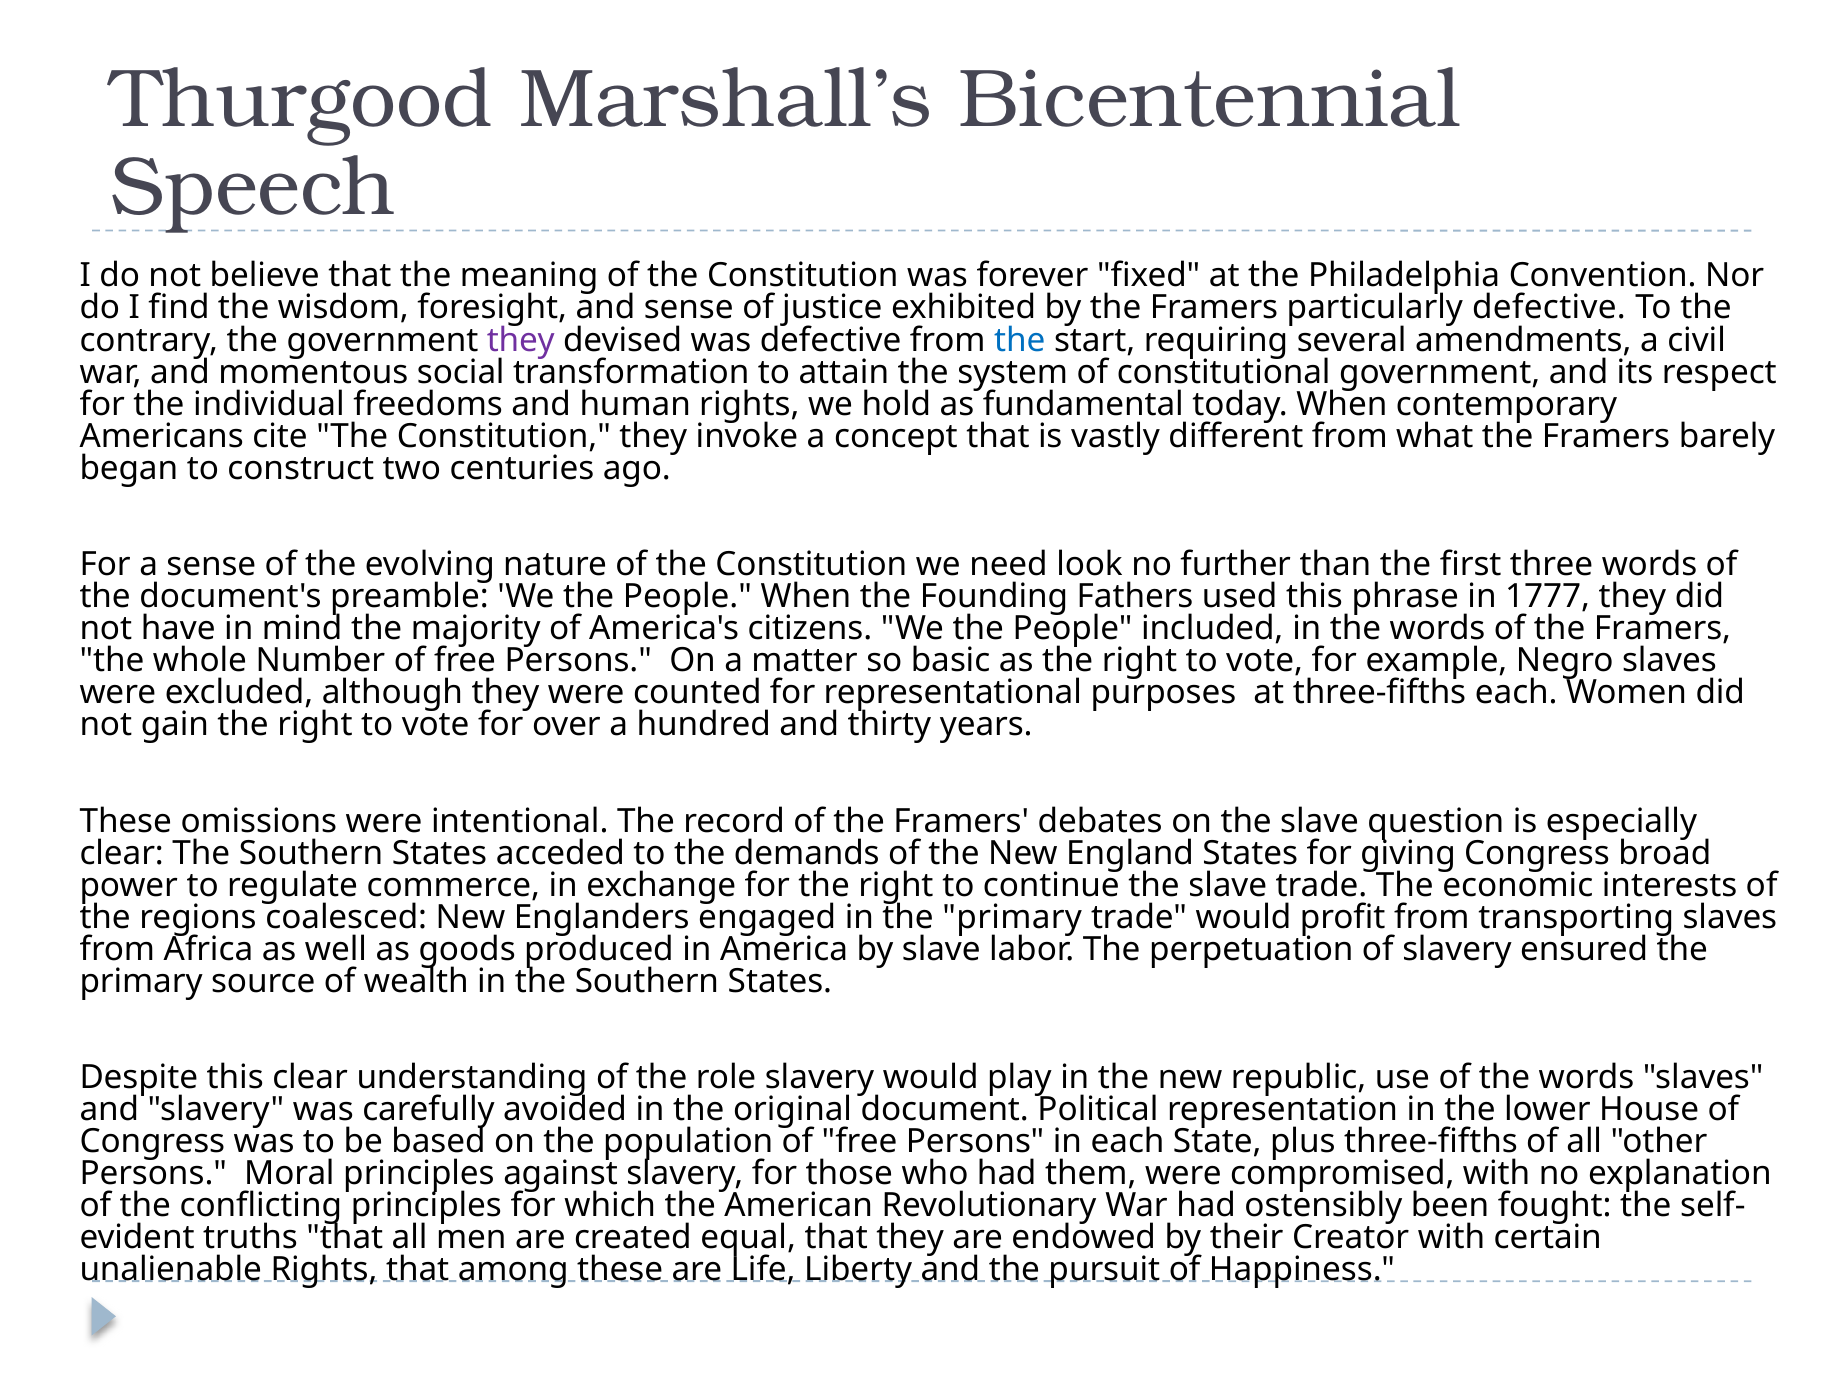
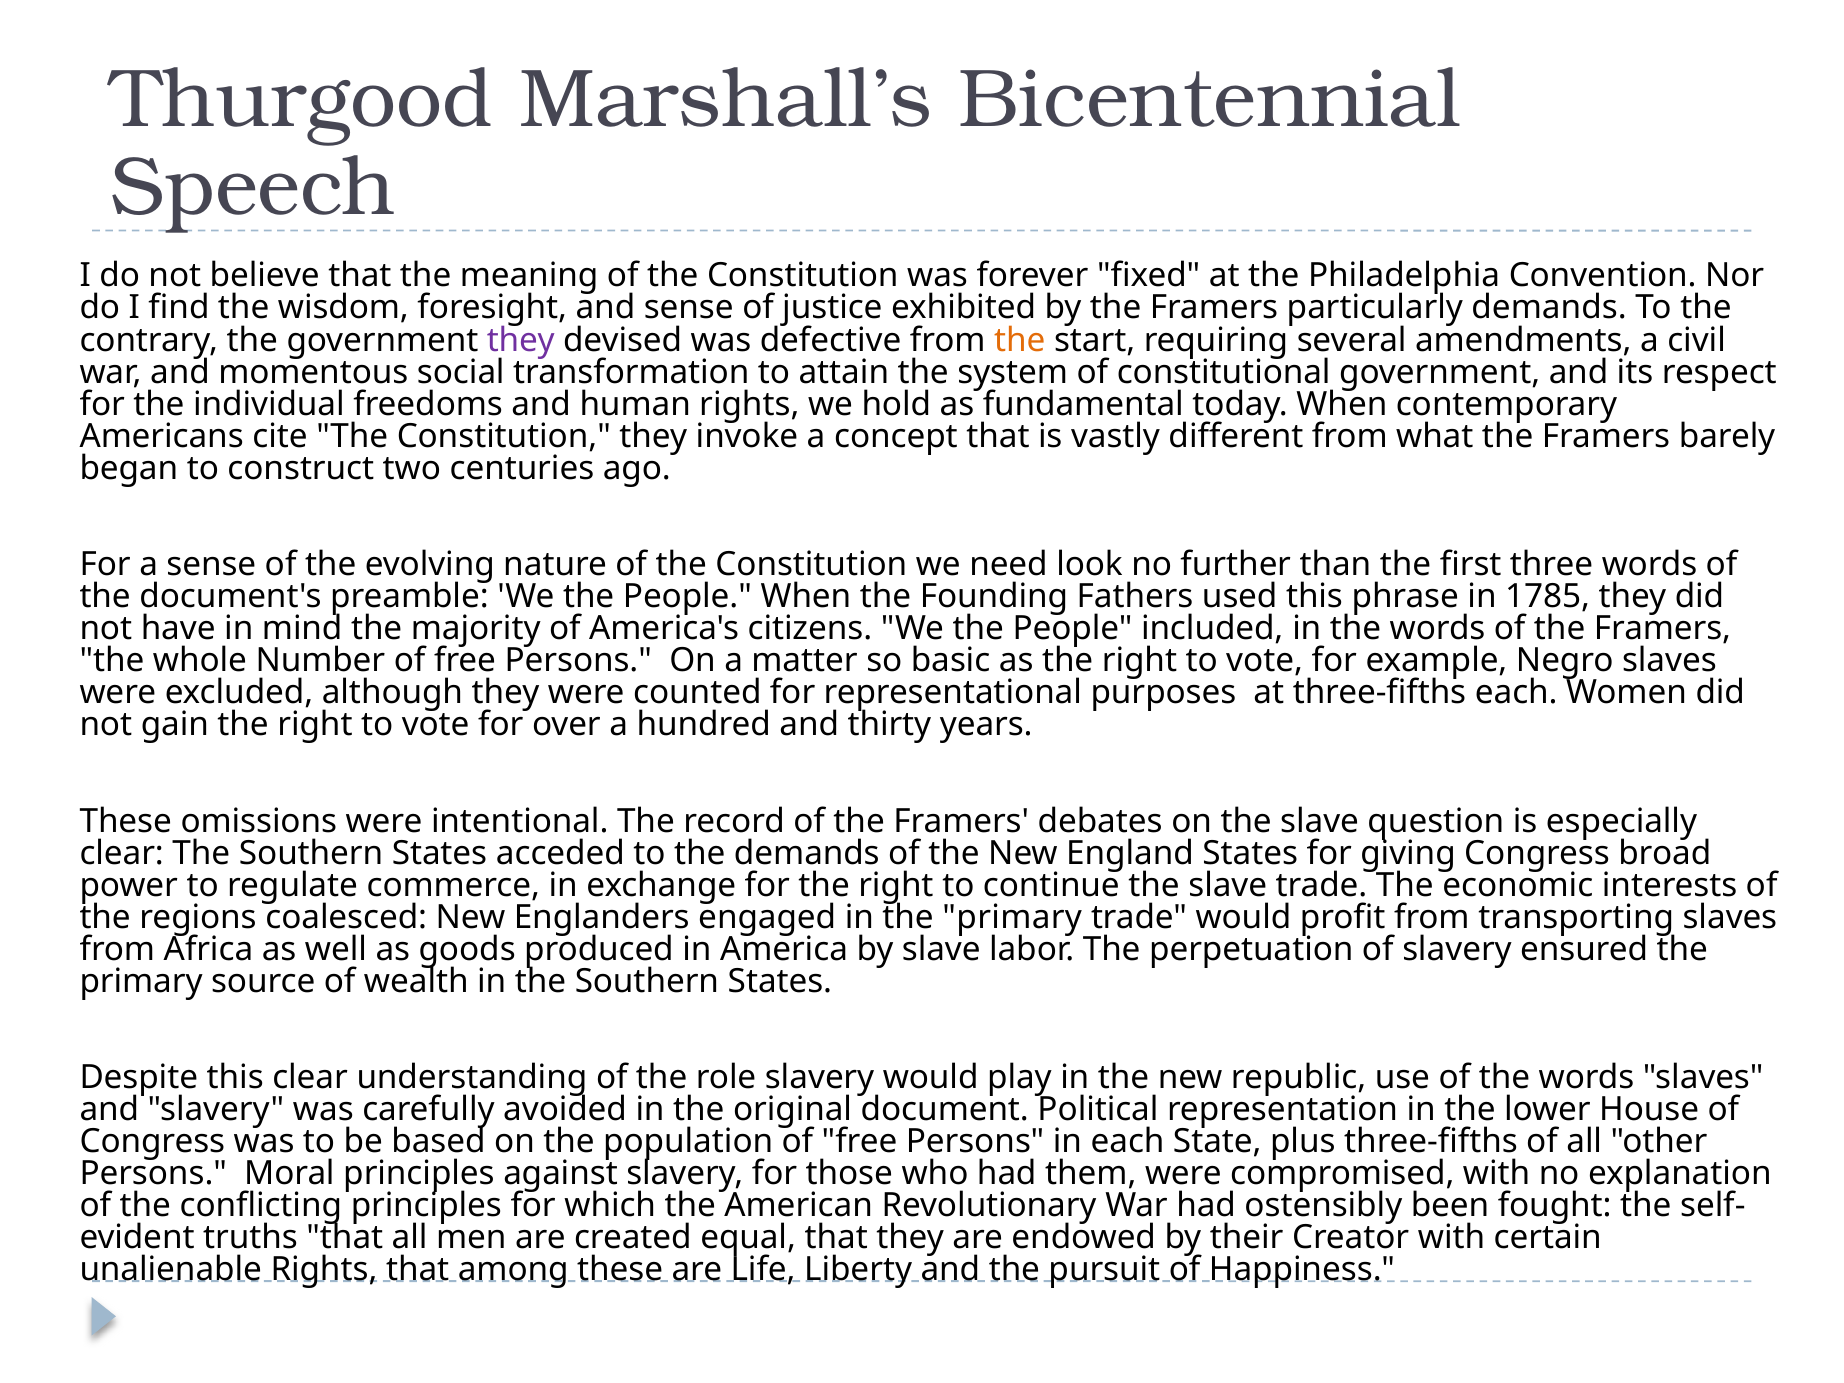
particularly defective: defective -> demands
the at (1020, 340) colour: blue -> orange
1777: 1777 -> 1785
